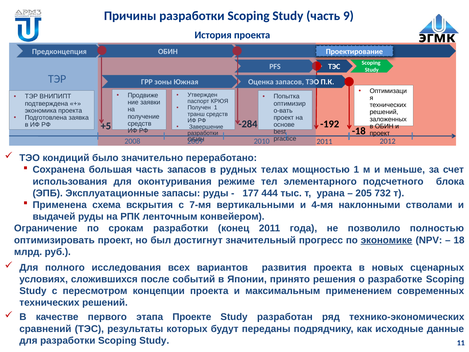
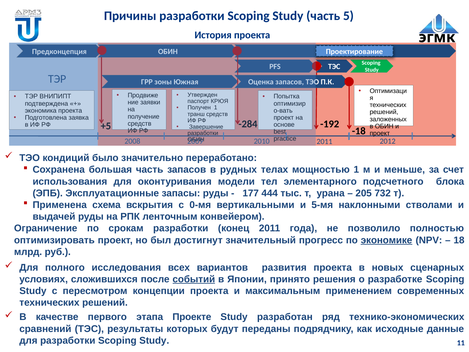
9: 9 -> 5
режиме: режиме -> модели
7-мя: 7-мя -> 0-мя
4-мя: 4-мя -> 5-мя
событий underline: none -> present
